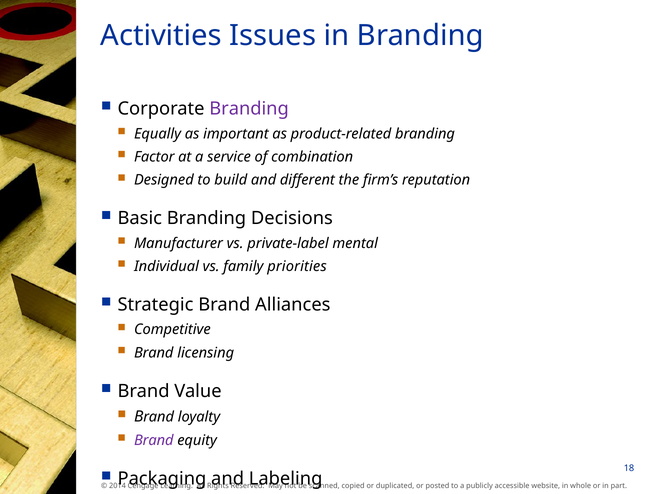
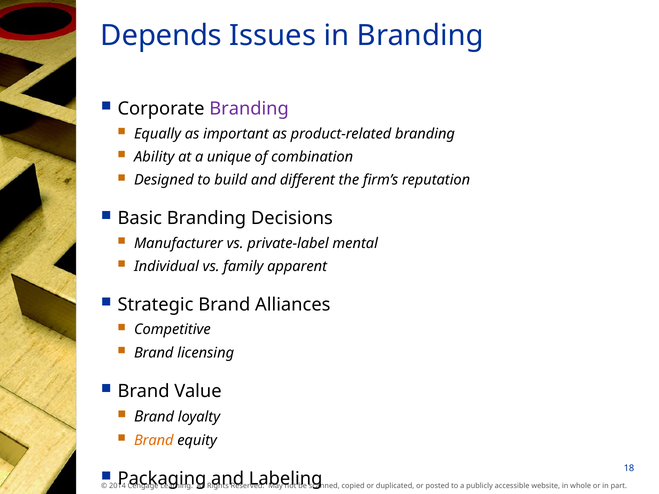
Activities: Activities -> Depends
Factor: Factor -> Ability
service: service -> unique
priorities: priorities -> apparent
Brand at (154, 440) colour: purple -> orange
